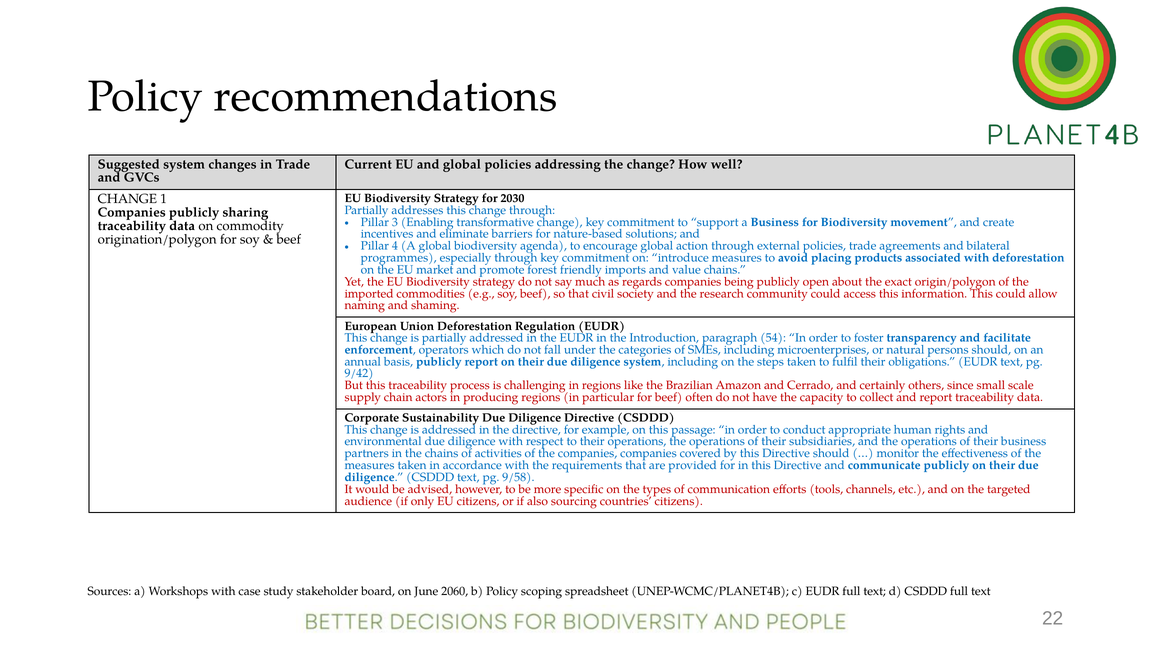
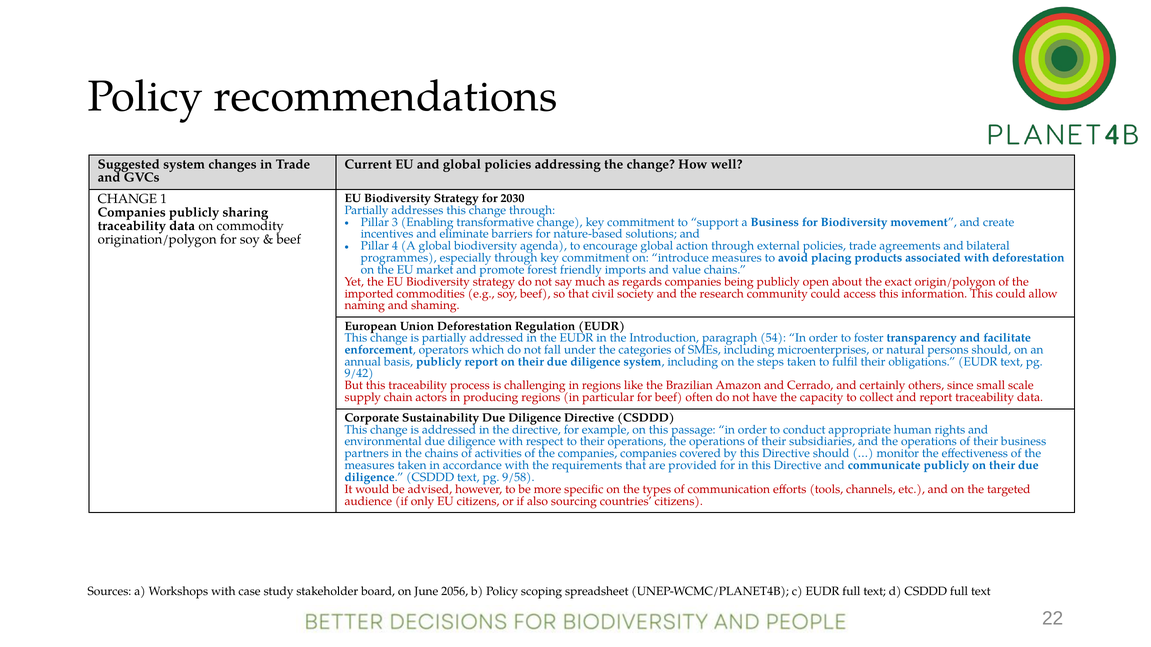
2060: 2060 -> 2056
